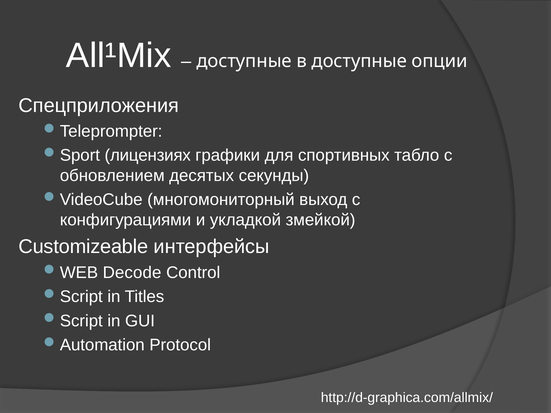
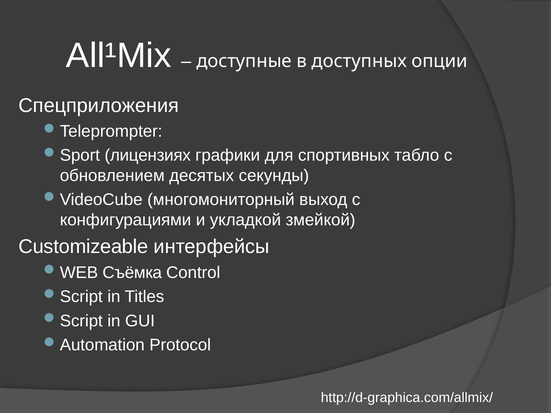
в доступные: доступные -> доступных
Decode: Decode -> Съёмка
